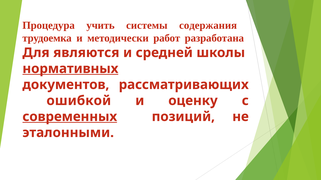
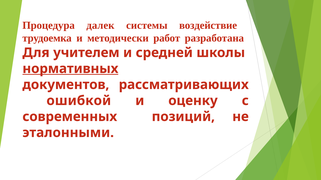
учить: учить -> далек
содержания: содержания -> воздействие
являются: являются -> учителем
современных underline: present -> none
